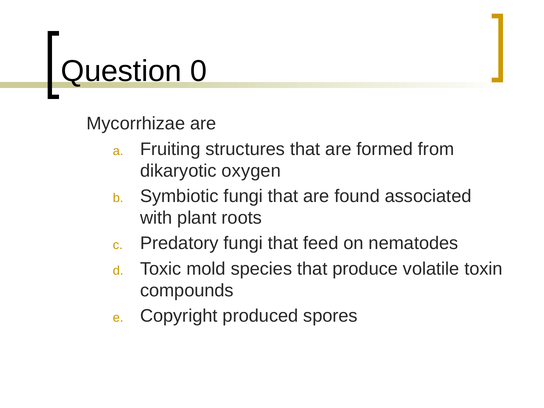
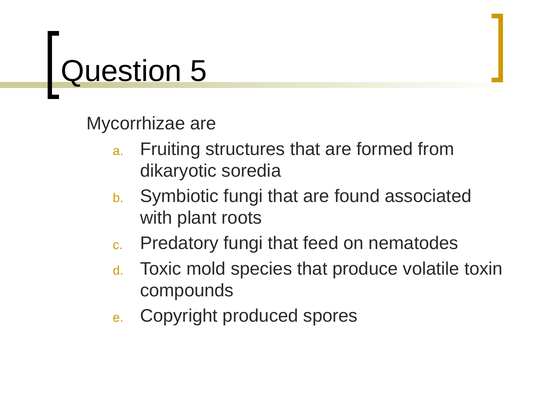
0: 0 -> 5
oxygen: oxygen -> soredia
